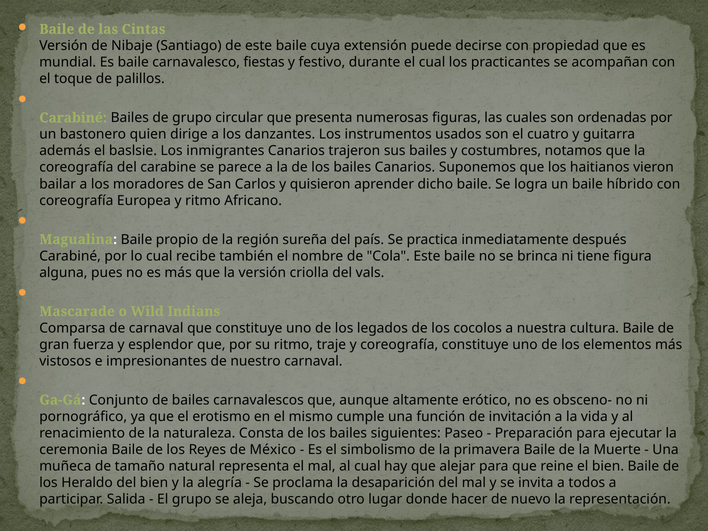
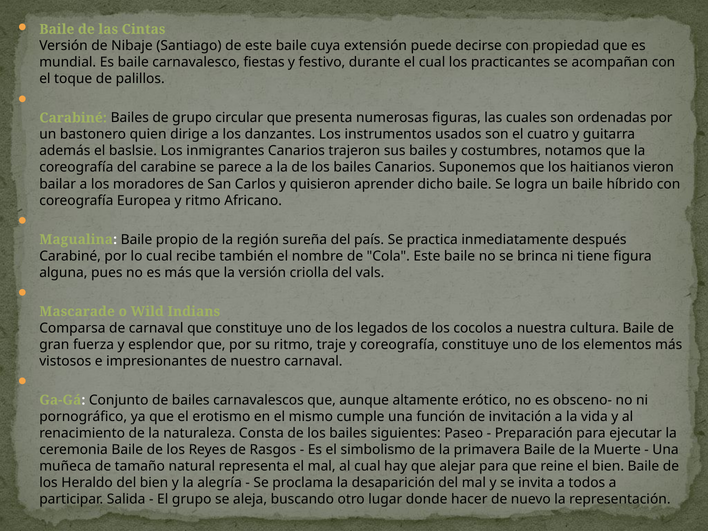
México: México -> Rasgos
